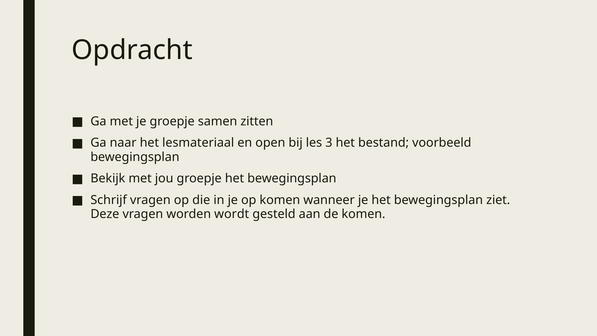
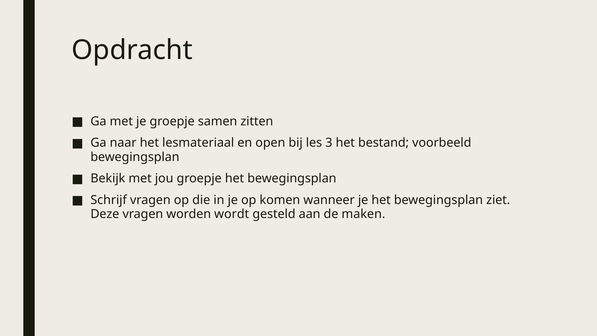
de komen: komen -> maken
